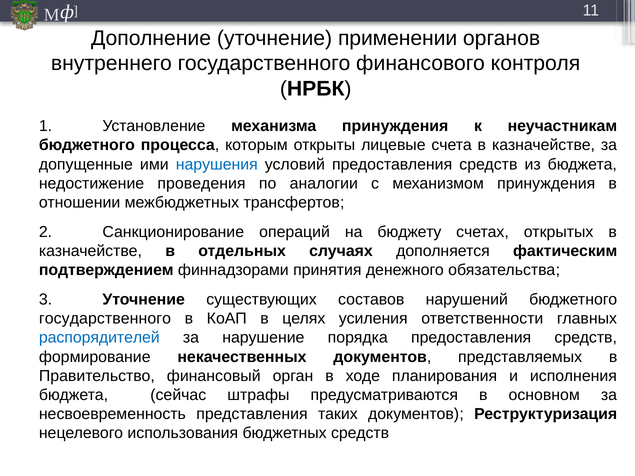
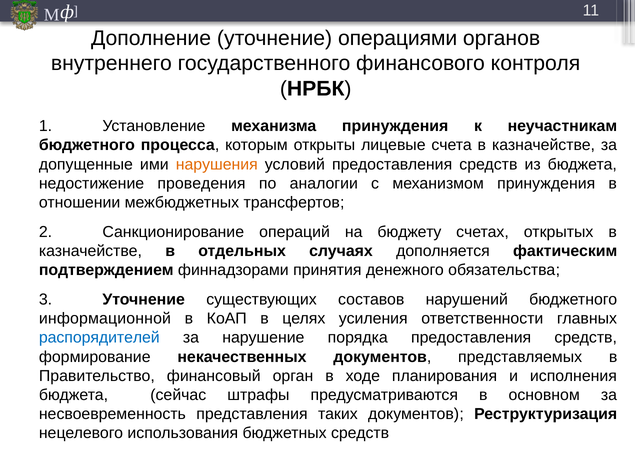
применении: применении -> операциями
нарушения colour: blue -> orange
государственного at (105, 319): государственного -> информационной
